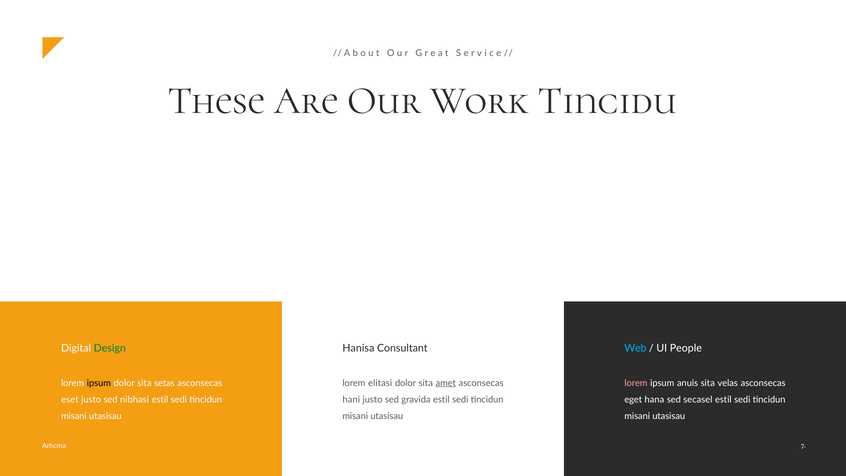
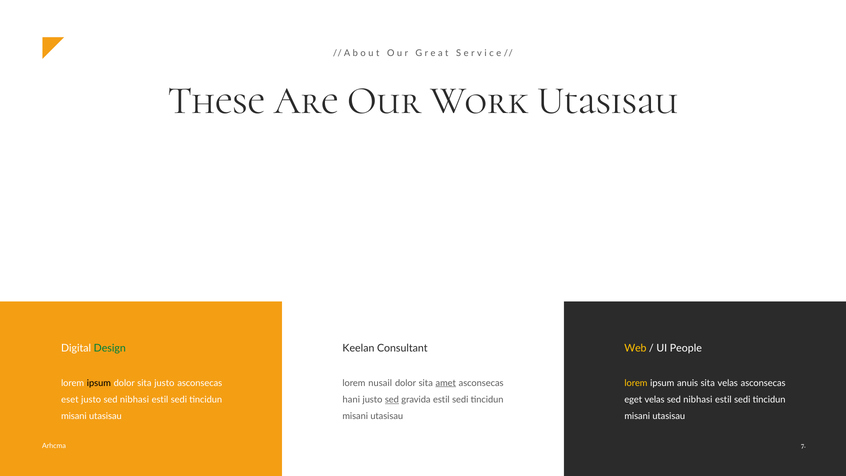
Work Tincidu: Tincidu -> Utasisau
Hanisa: Hanisa -> Keelan
Web colour: light blue -> yellow
sita setas: setas -> justo
elitasi: elitasi -> nusail
lorem at (636, 383) colour: pink -> yellow
sed at (392, 400) underline: none -> present
eget hana: hana -> velas
secasel at (698, 400): secasel -> nibhasi
